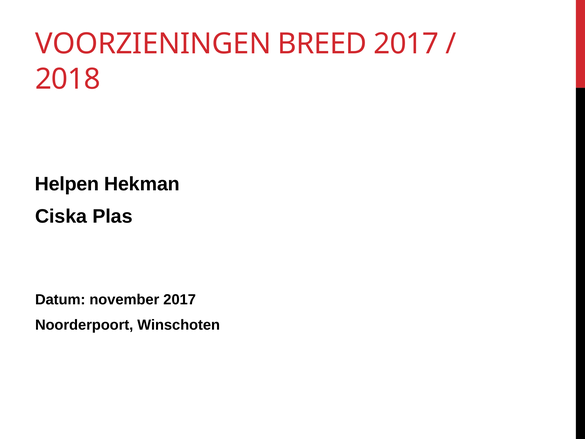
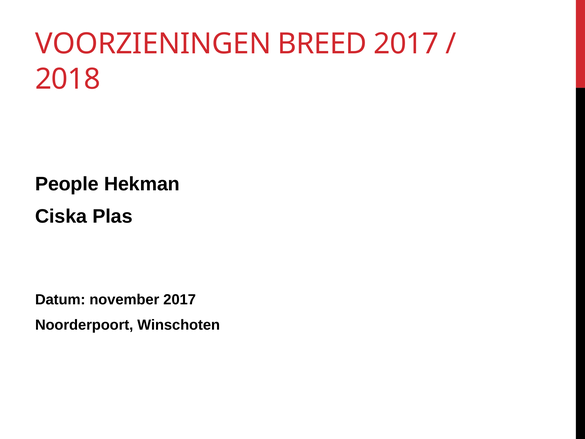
Helpen: Helpen -> People
